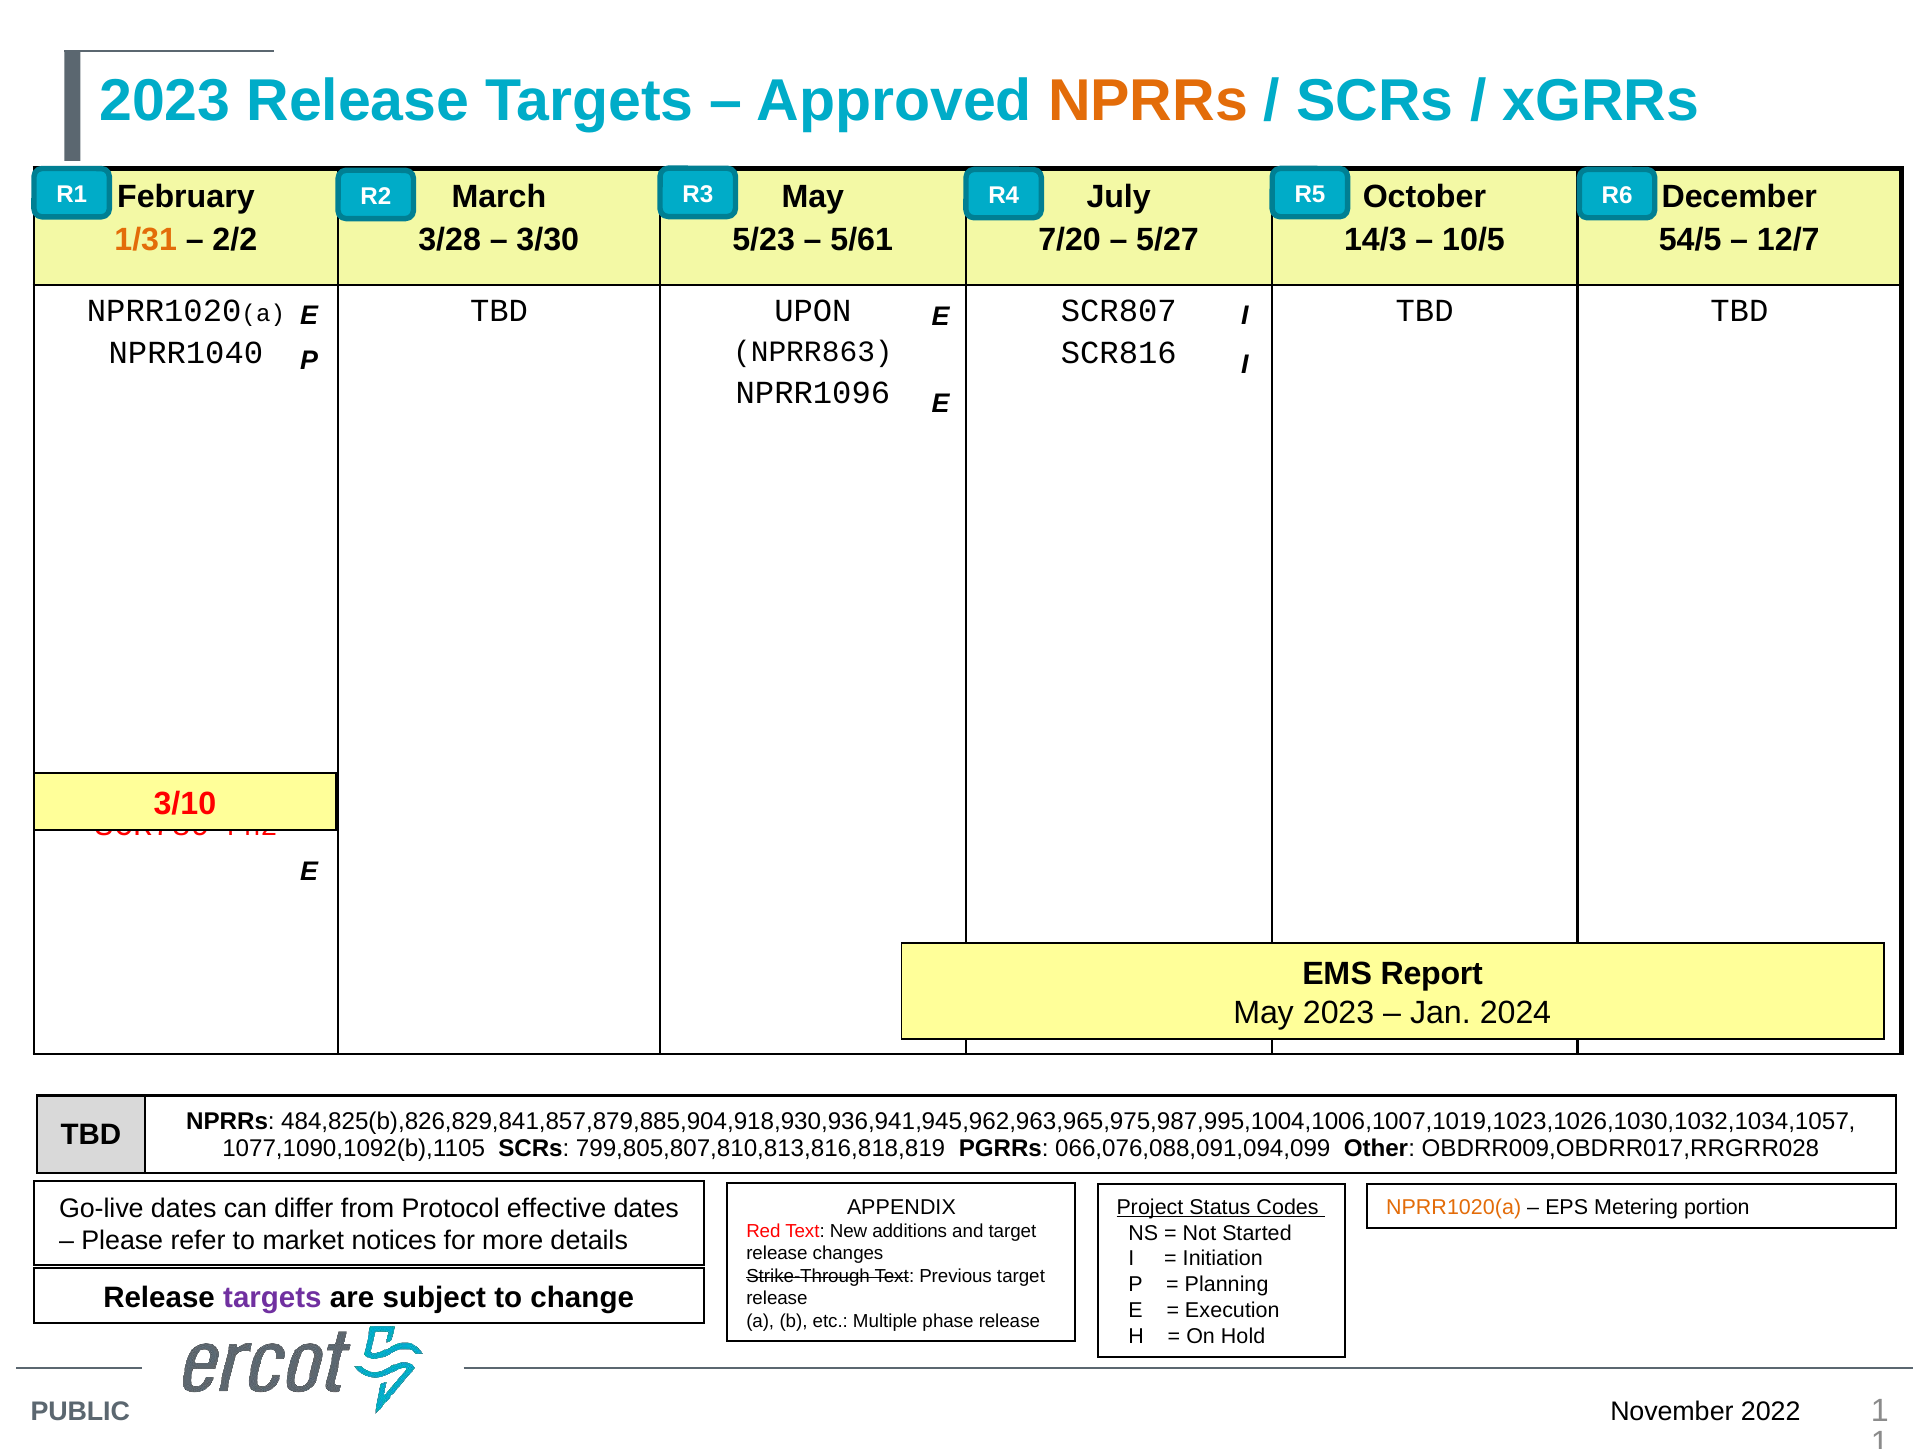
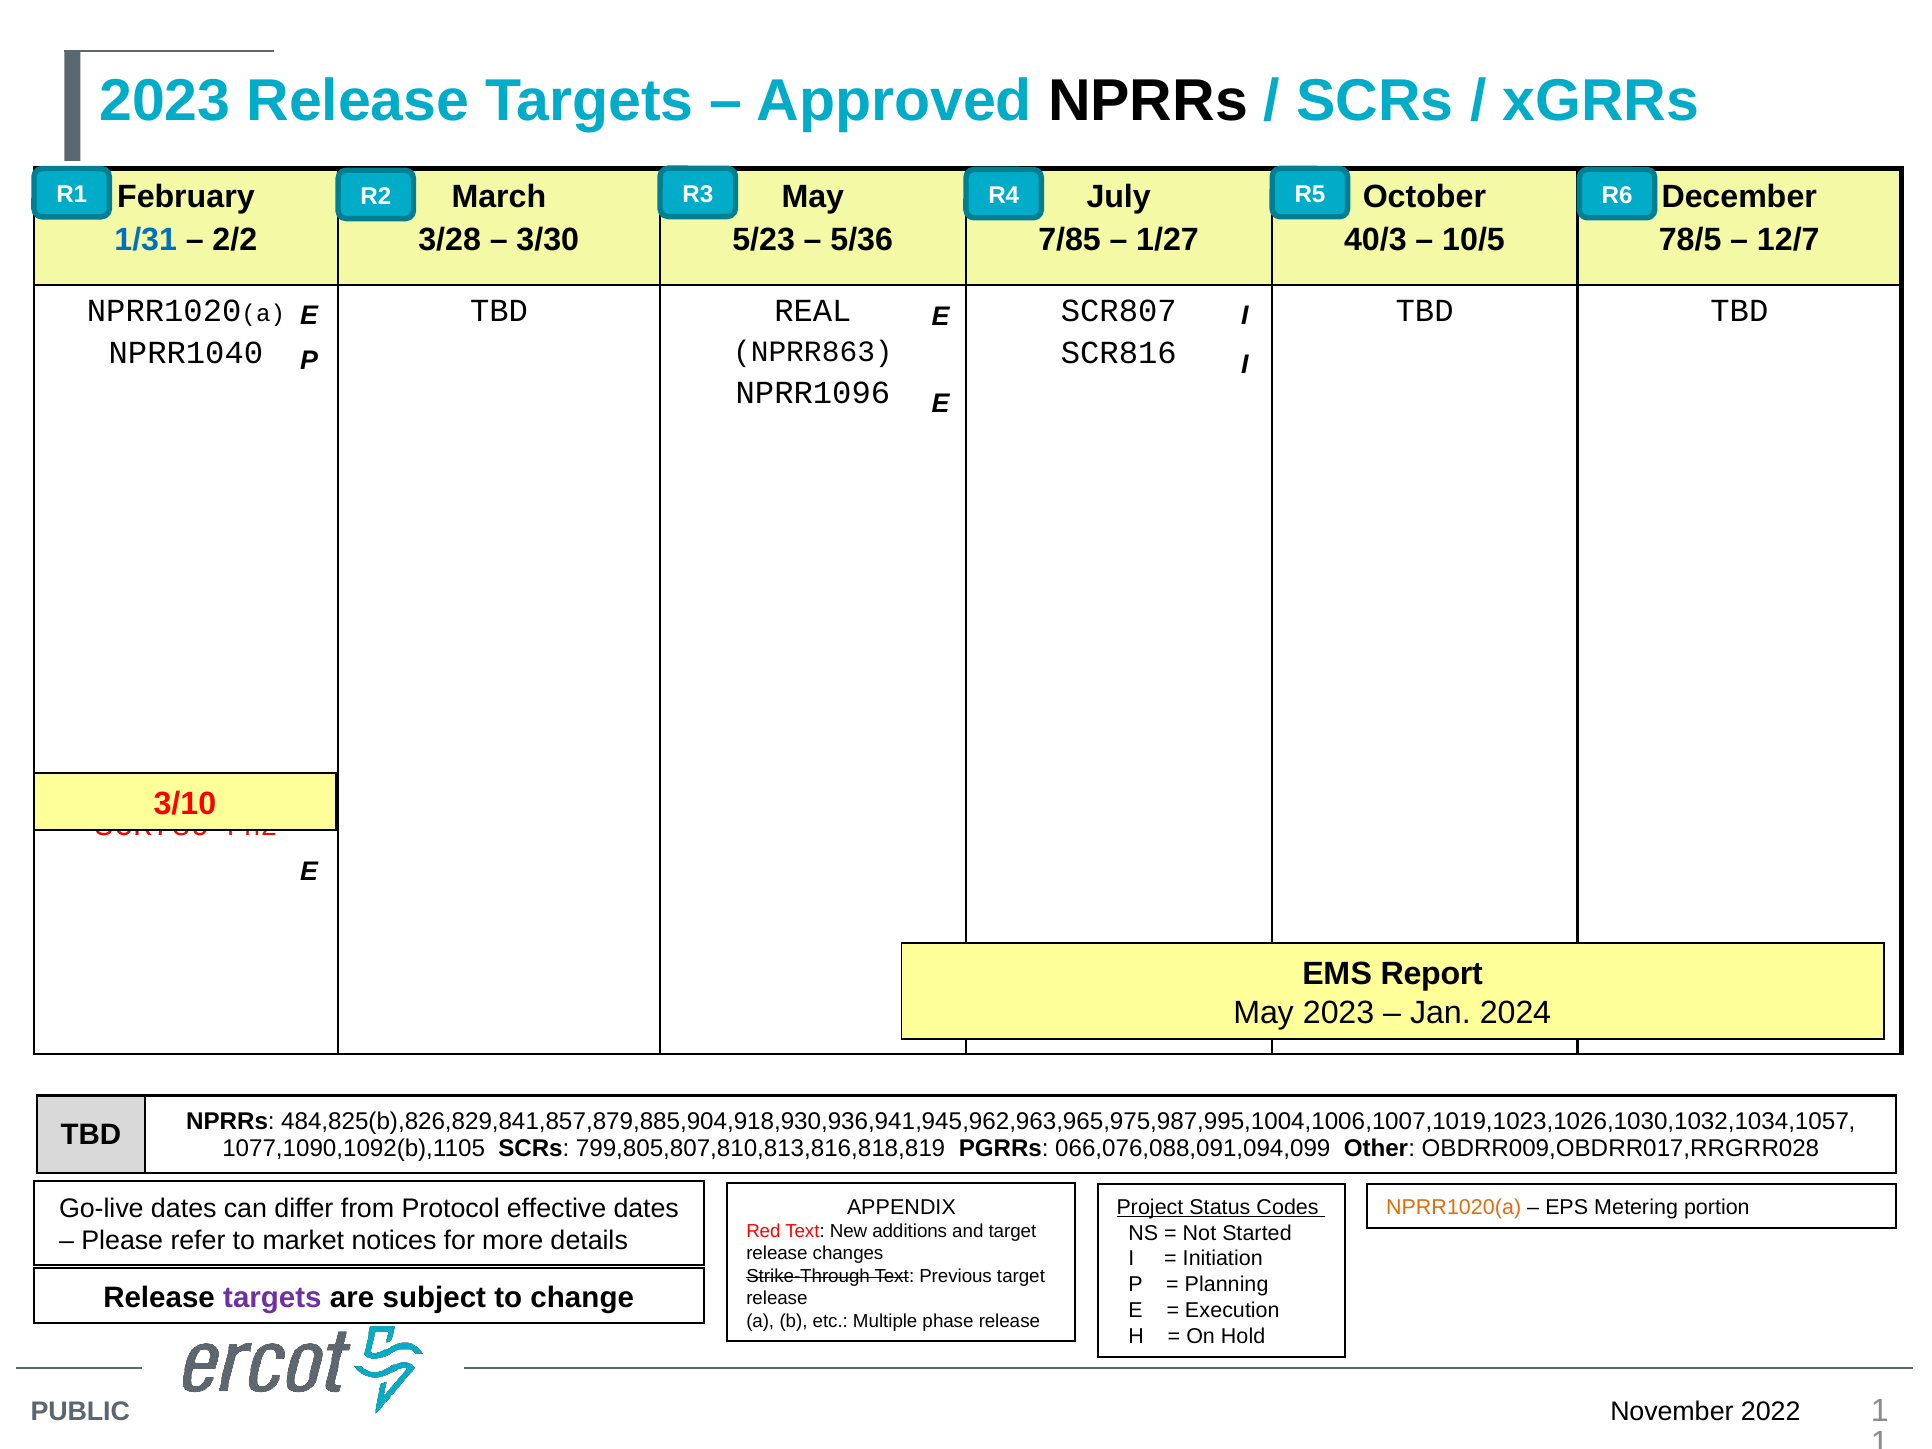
NPRRs at (1148, 101) colour: orange -> black
1/31 colour: orange -> blue
5/61: 5/61 -> 5/36
7/20: 7/20 -> 7/85
5/27: 5/27 -> 1/27
14/3: 14/3 -> 40/3
54/5: 54/5 -> 78/5
UPON: UPON -> REAL
